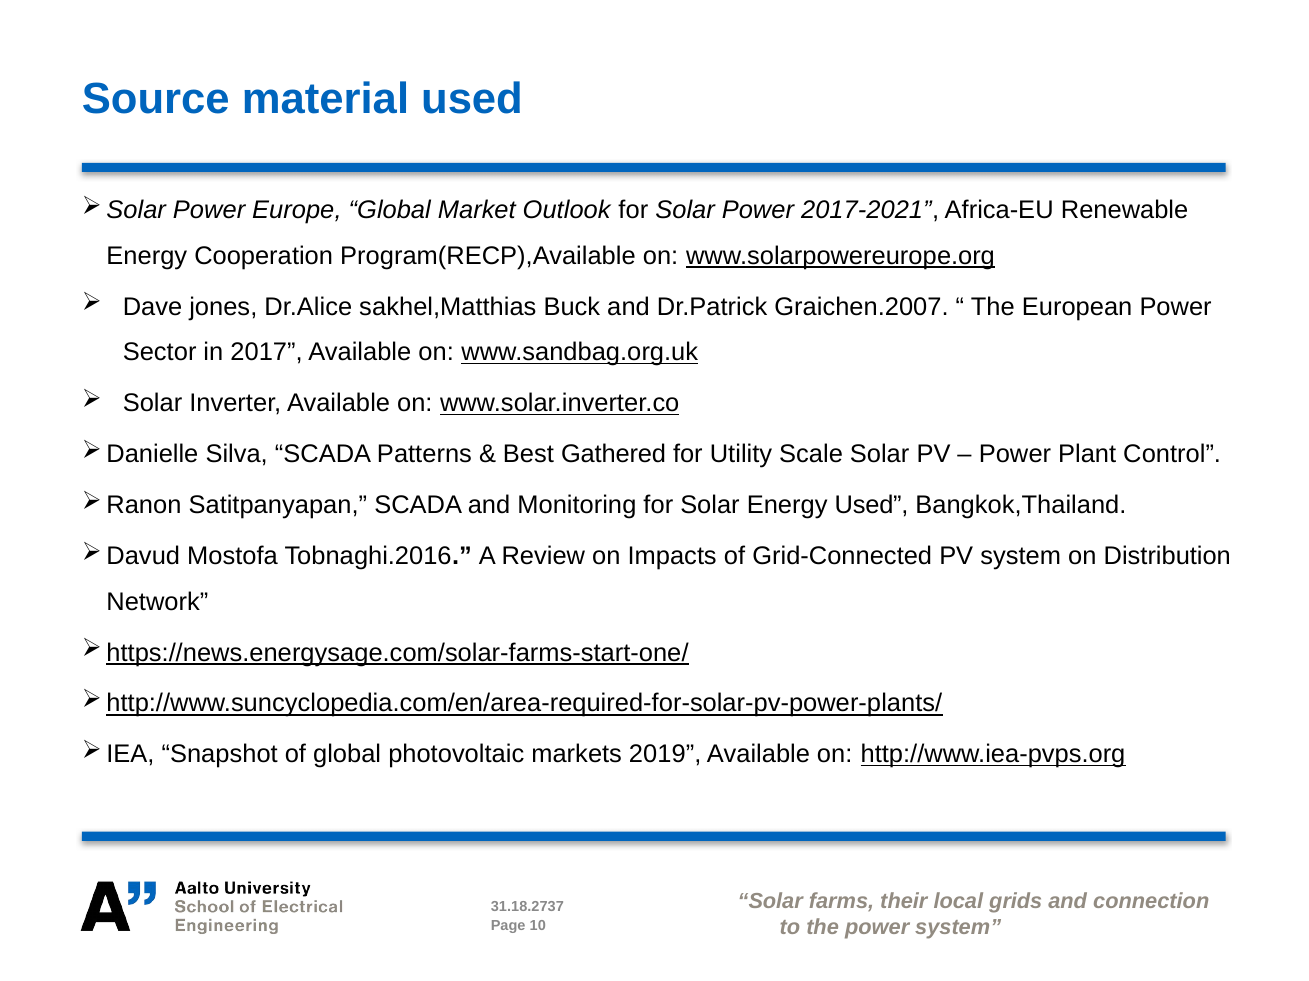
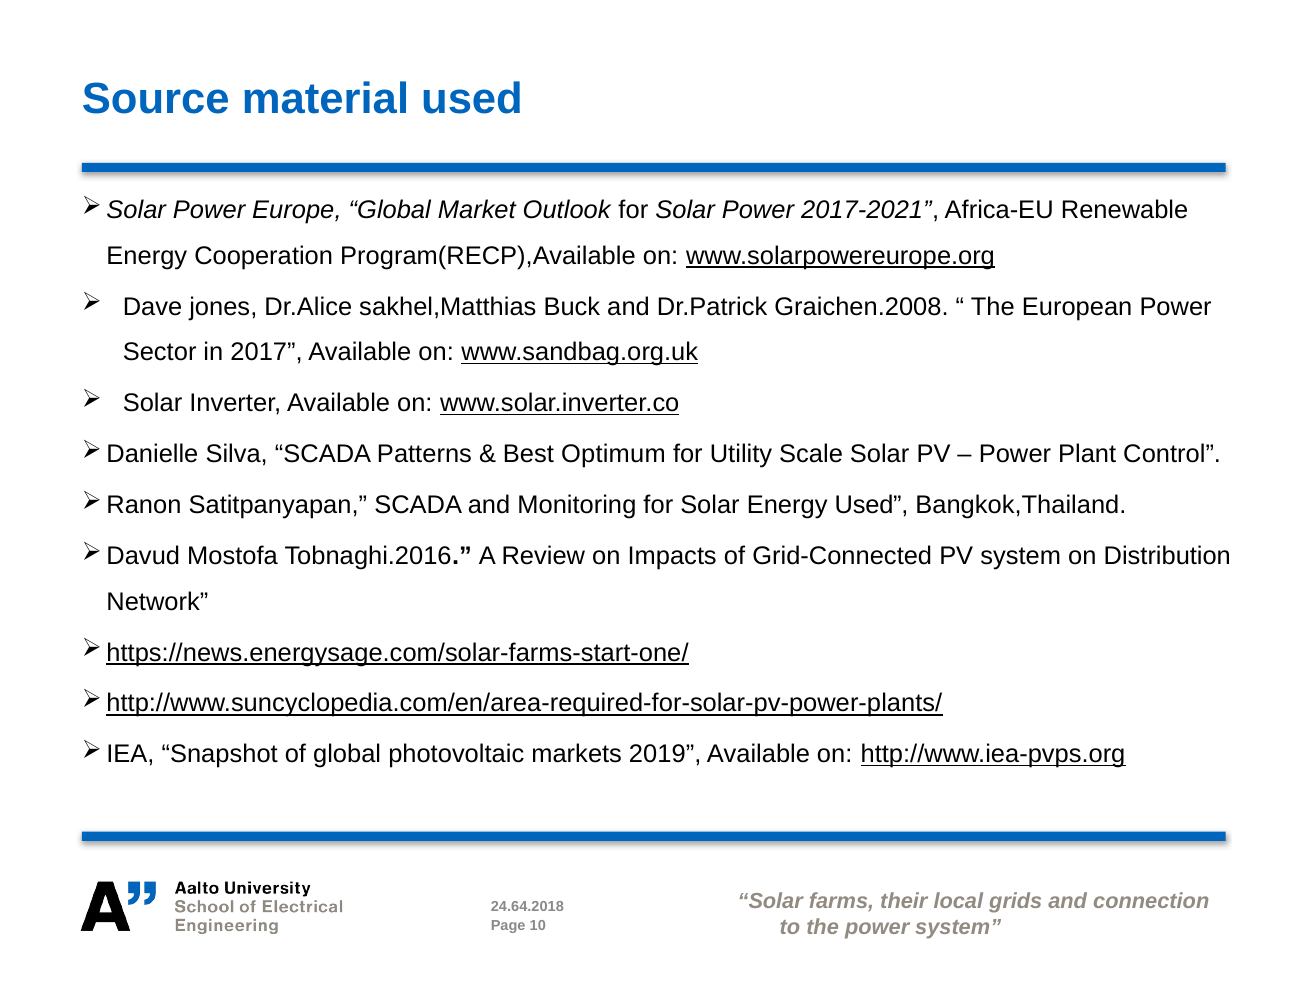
Graichen.2007: Graichen.2007 -> Graichen.2008
Gathered: Gathered -> Optimum
31.18.2737: 31.18.2737 -> 24.64.2018
